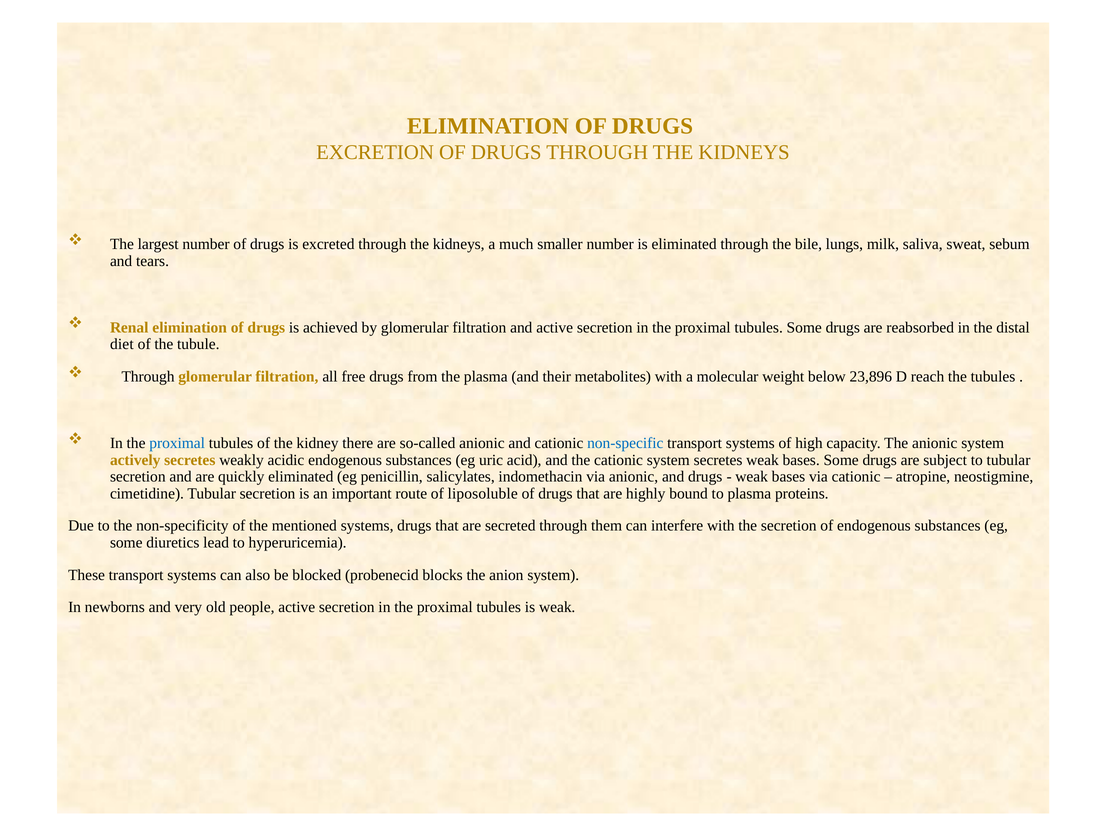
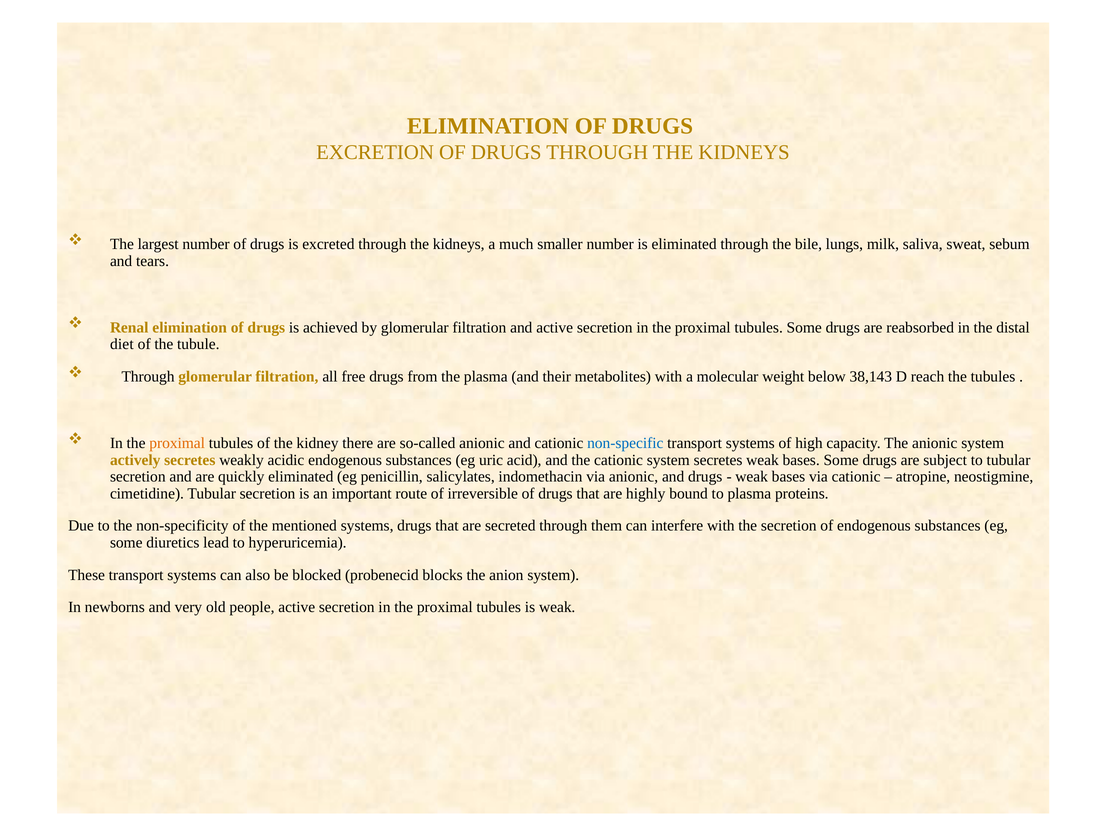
23,896: 23,896 -> 38,143
proximal at (177, 443) colour: blue -> orange
liposoluble: liposoluble -> irreversible
